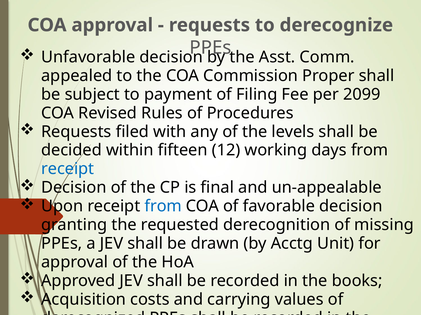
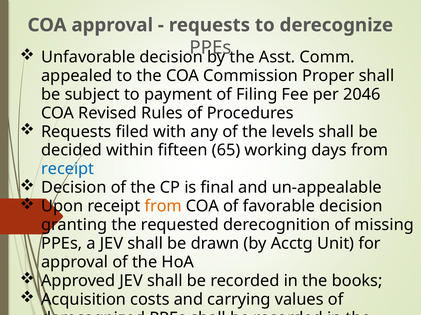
2099: 2099 -> 2046
12: 12 -> 65
from at (163, 207) colour: blue -> orange
